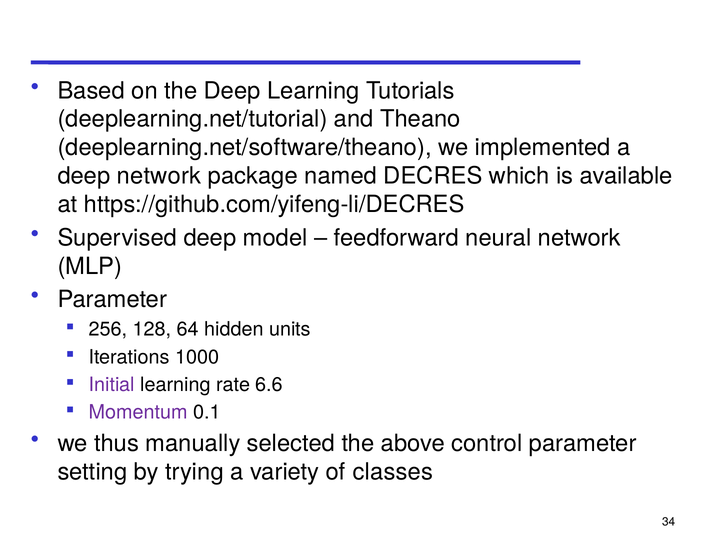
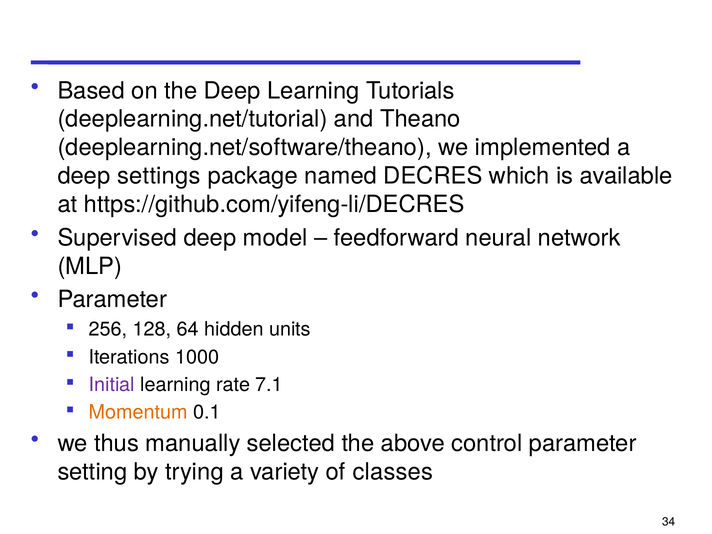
deep network: network -> settings
6.6: 6.6 -> 7.1
Momentum colour: purple -> orange
